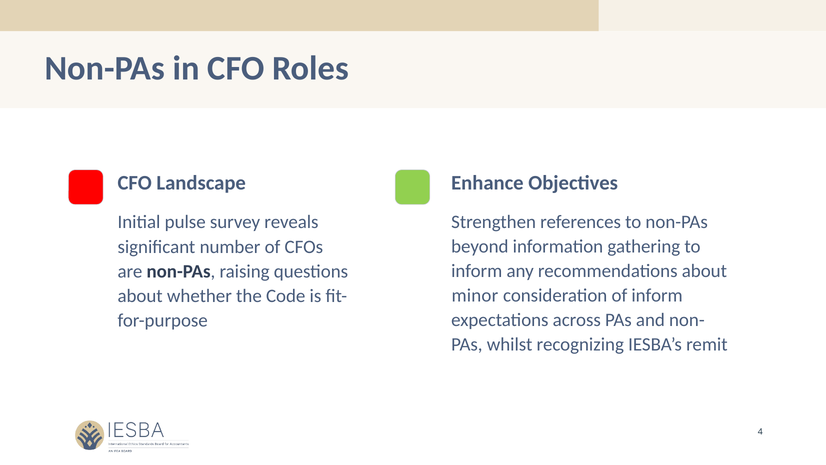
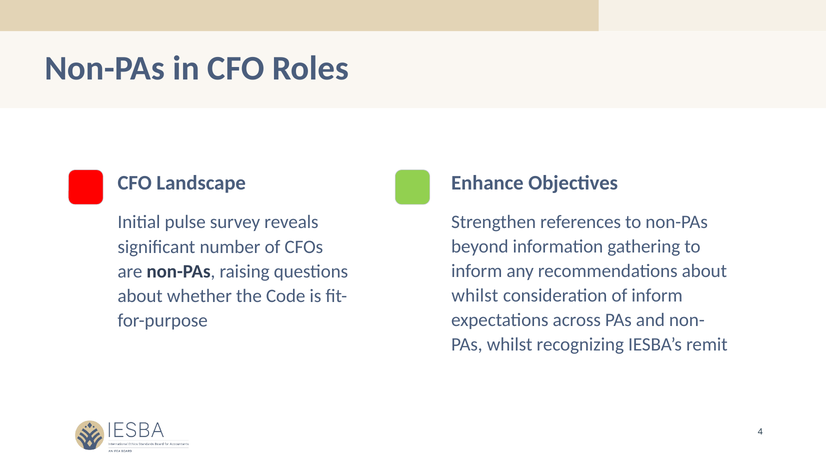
minor at (475, 295): minor -> whilst
